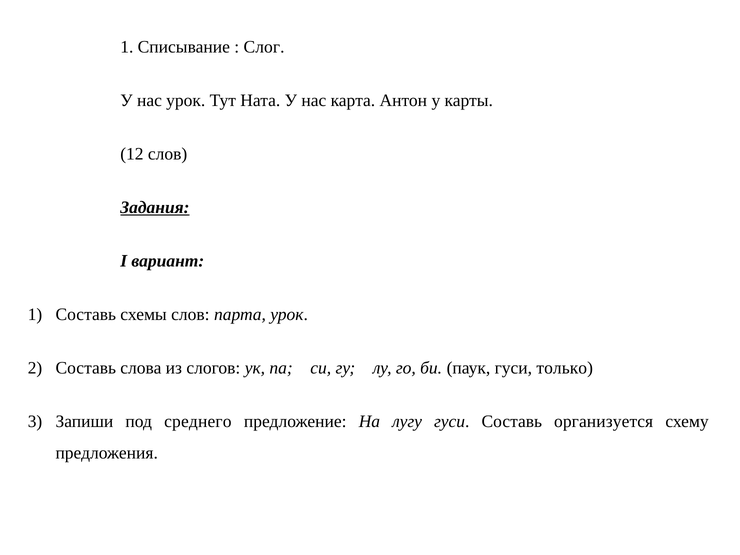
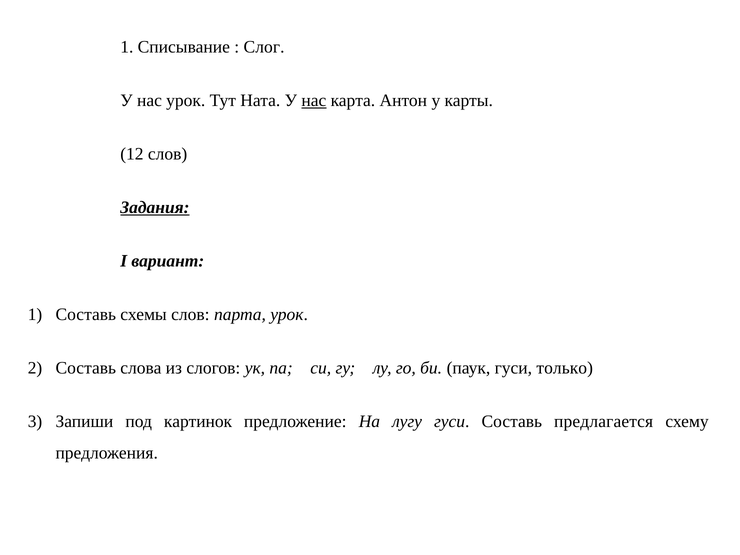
нас at (314, 101) underline: none -> present
среднего: среднего -> картинок
организуется: организуется -> предлагается
